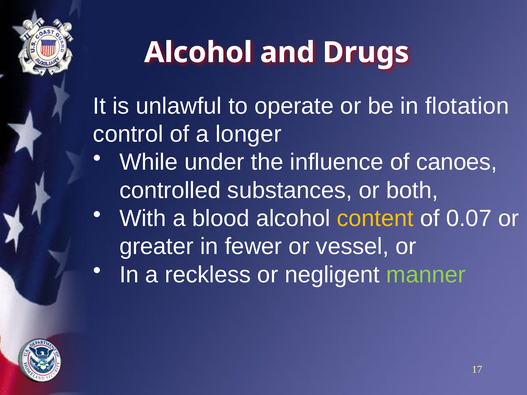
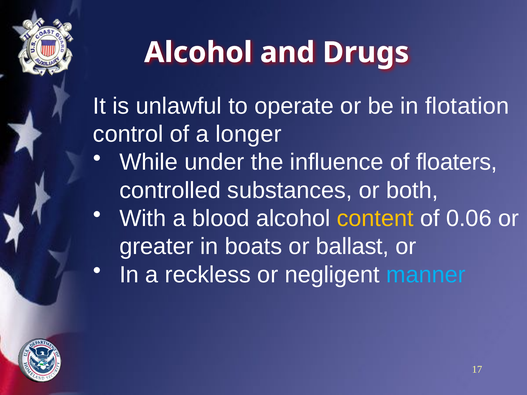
canoes: canoes -> floaters
0.07: 0.07 -> 0.06
fewer: fewer -> boats
vessel: vessel -> ballast
manner colour: light green -> light blue
